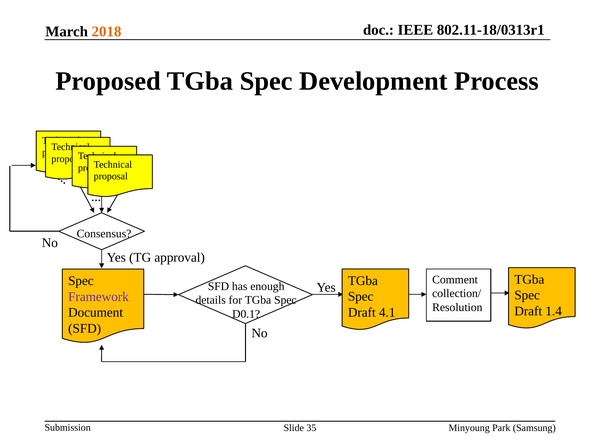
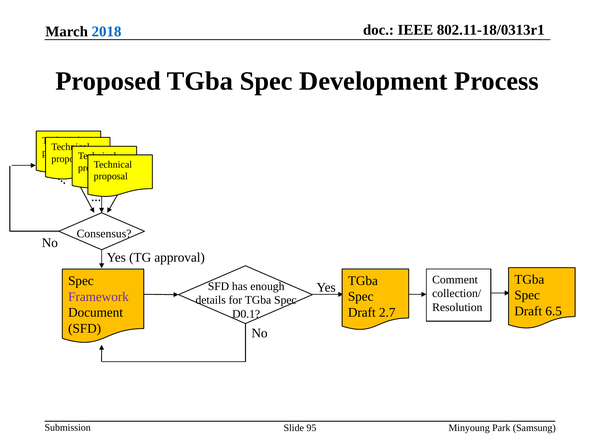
2018 colour: orange -> blue
1.4: 1.4 -> 6.5
4.1: 4.1 -> 2.7
35: 35 -> 95
